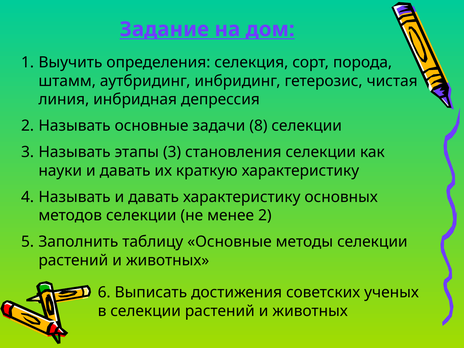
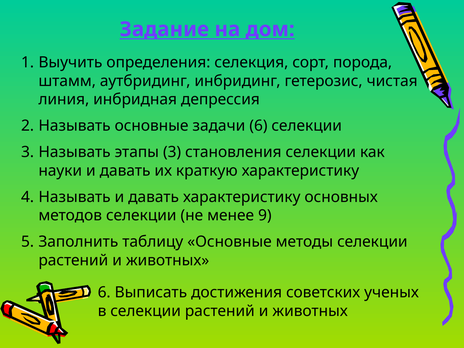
задачи 8: 8 -> 6
менее 2: 2 -> 9
